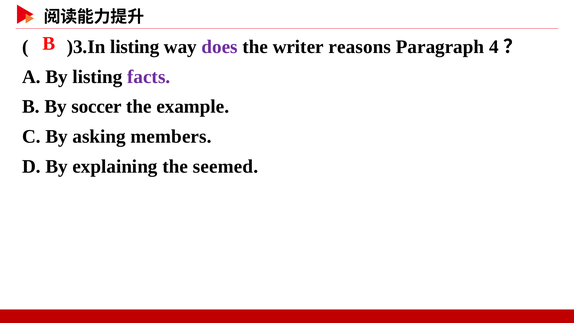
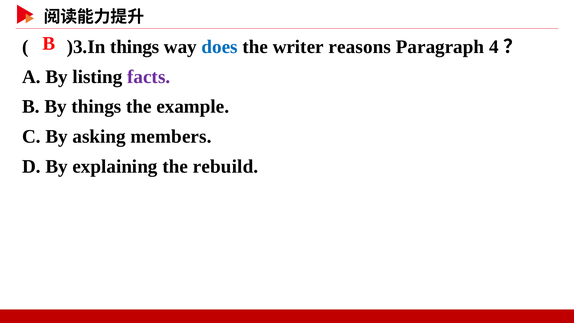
)3.In listing: listing -> things
does colour: purple -> blue
By soccer: soccer -> things
seemed: seemed -> rebuild
